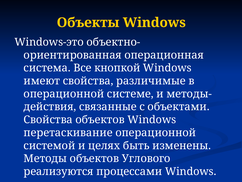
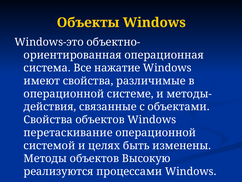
кнопкой: кнопкой -> нажатие
Углового: Углового -> Высокую
